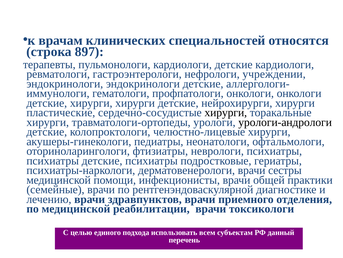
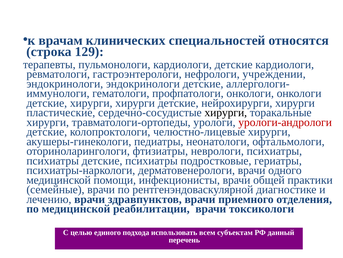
897: 897 -> 129
урологи-андрологи colour: black -> red
сестры: сестры -> одного
